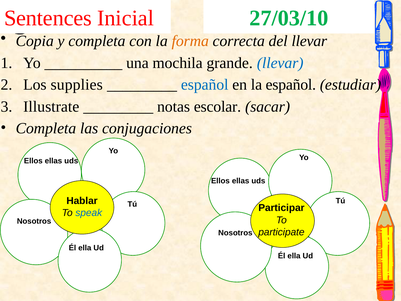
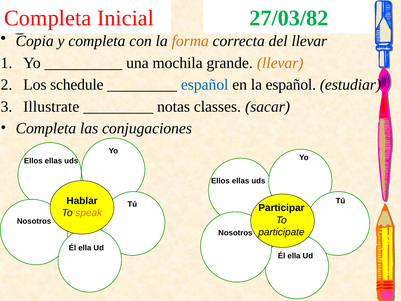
Sentences at (48, 18): Sentences -> Completa
27/03/10: 27/03/10 -> 27/03/82
llevar at (280, 63) colour: blue -> orange
supplies: supplies -> schedule
escolar: escolar -> classes
speak colour: blue -> orange
